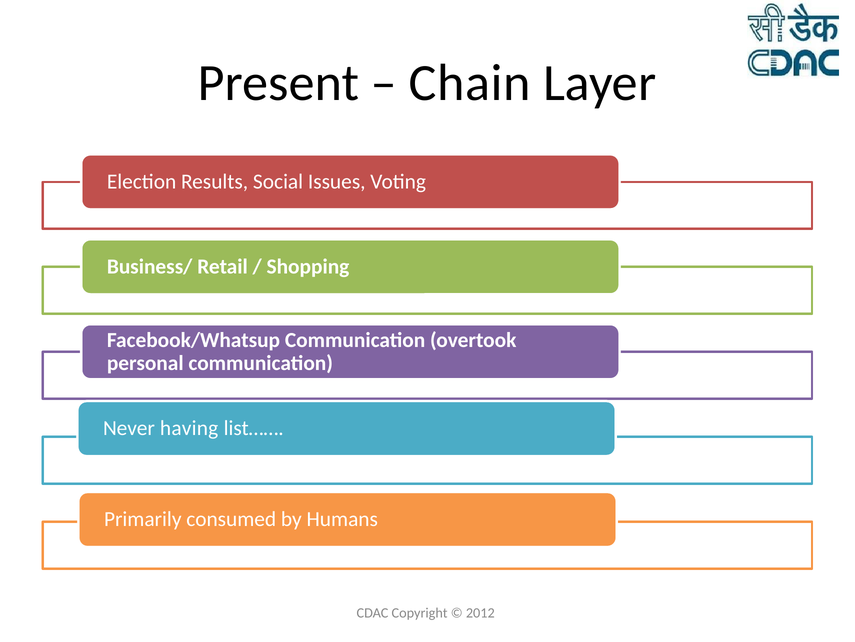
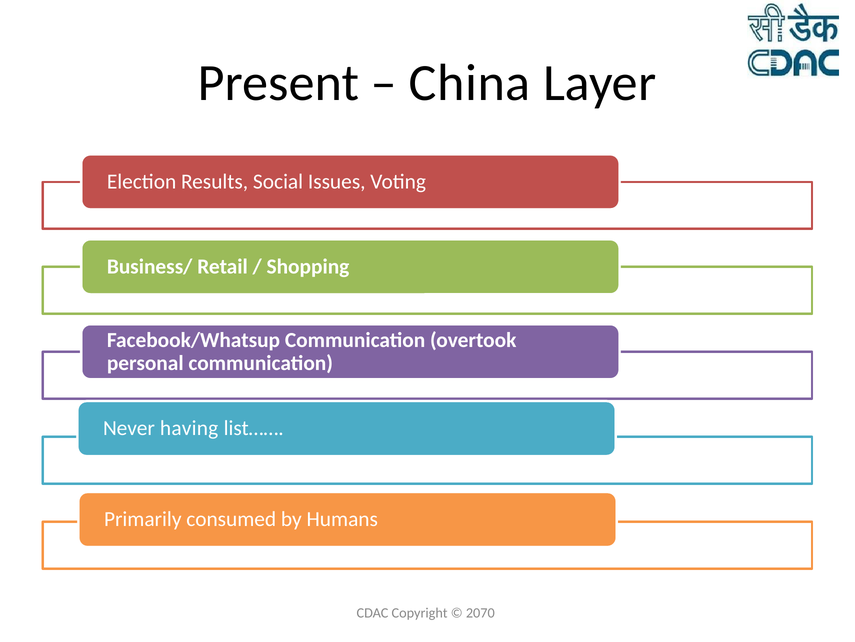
Chain: Chain -> China
2012: 2012 -> 2070
